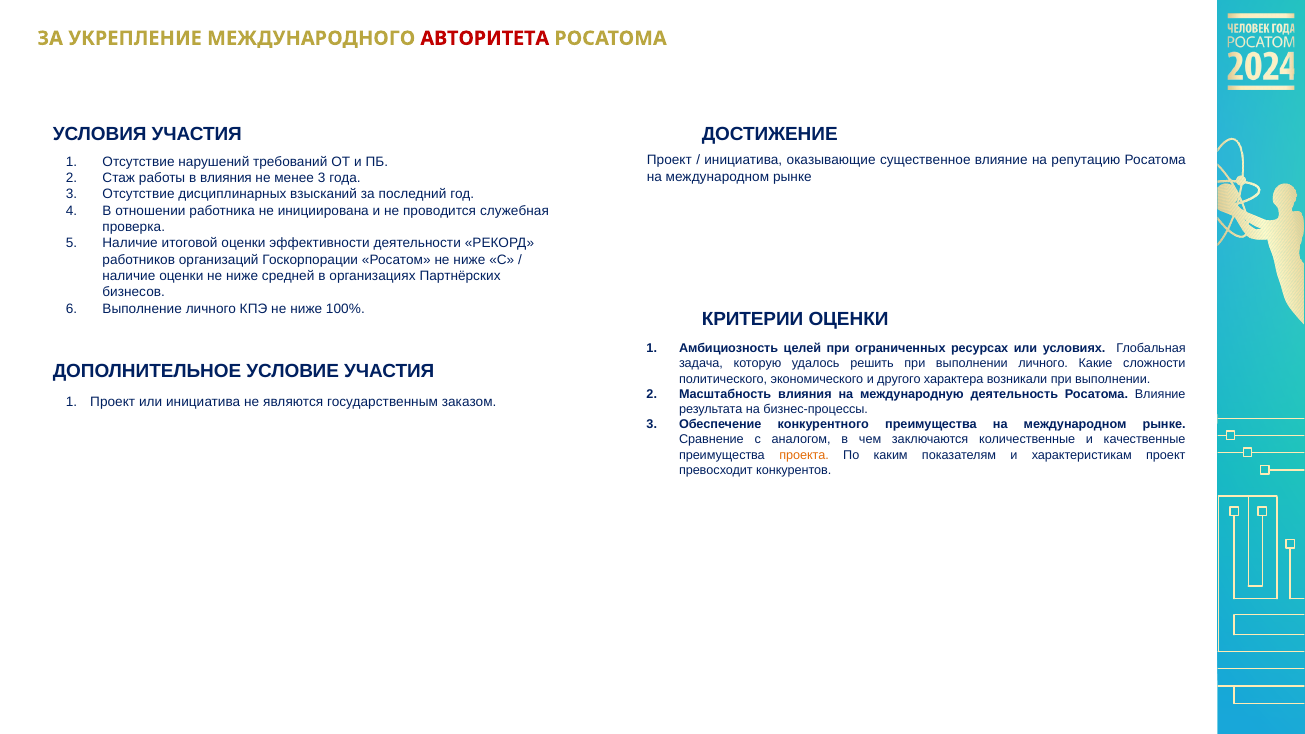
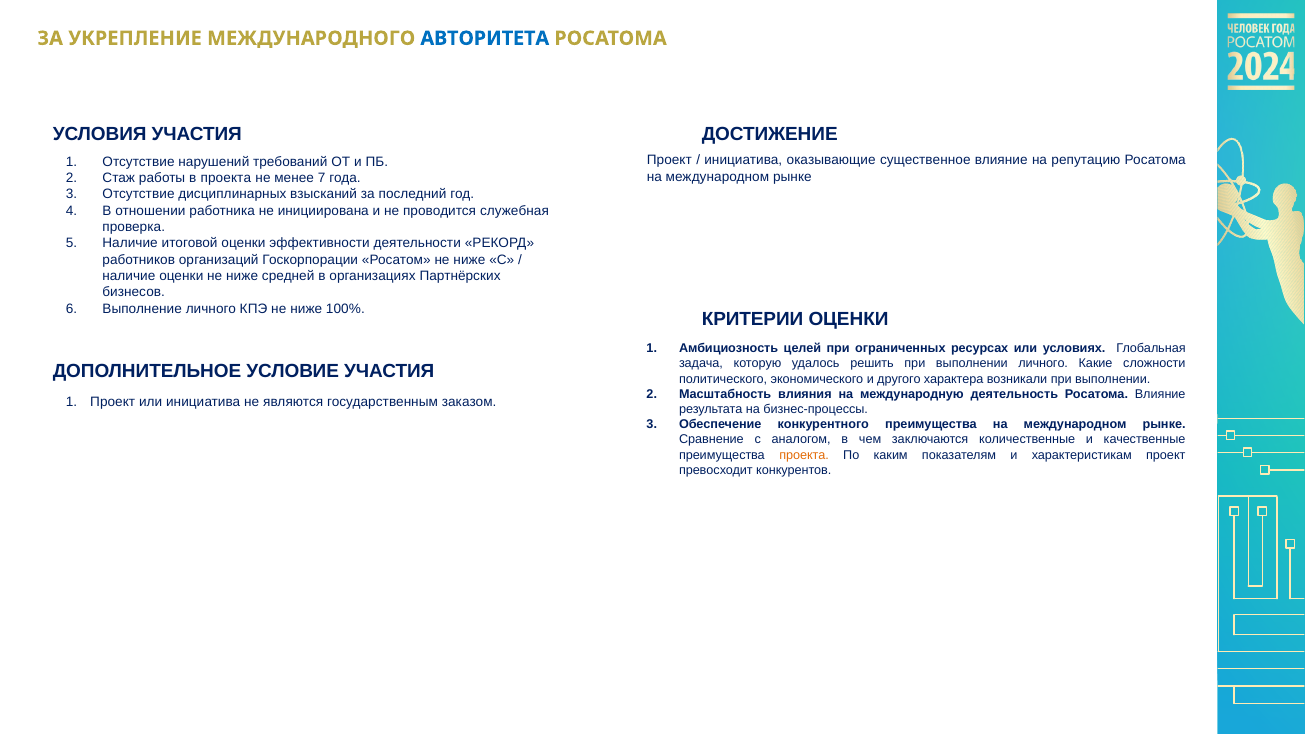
АВТОРИТЕТА colour: red -> blue
в влияния: влияния -> проекта
менее 3: 3 -> 7
